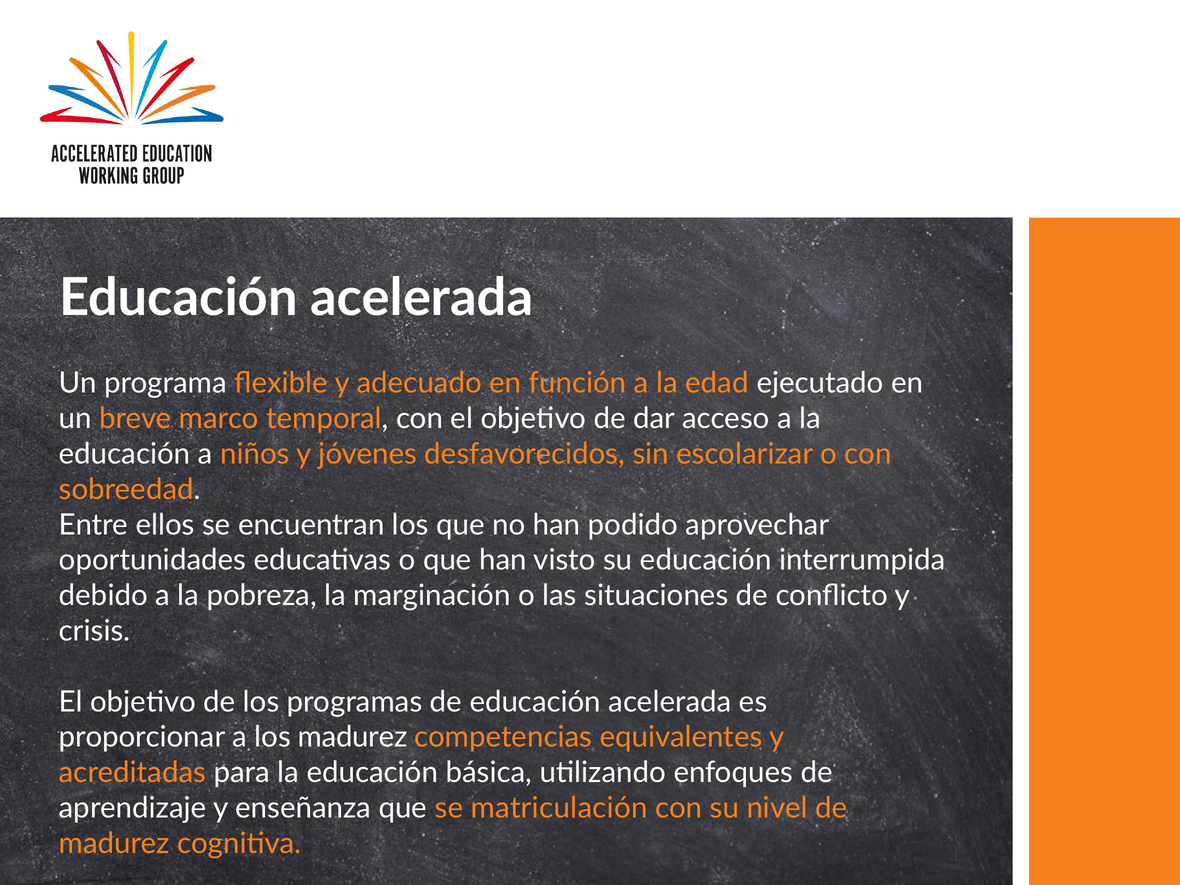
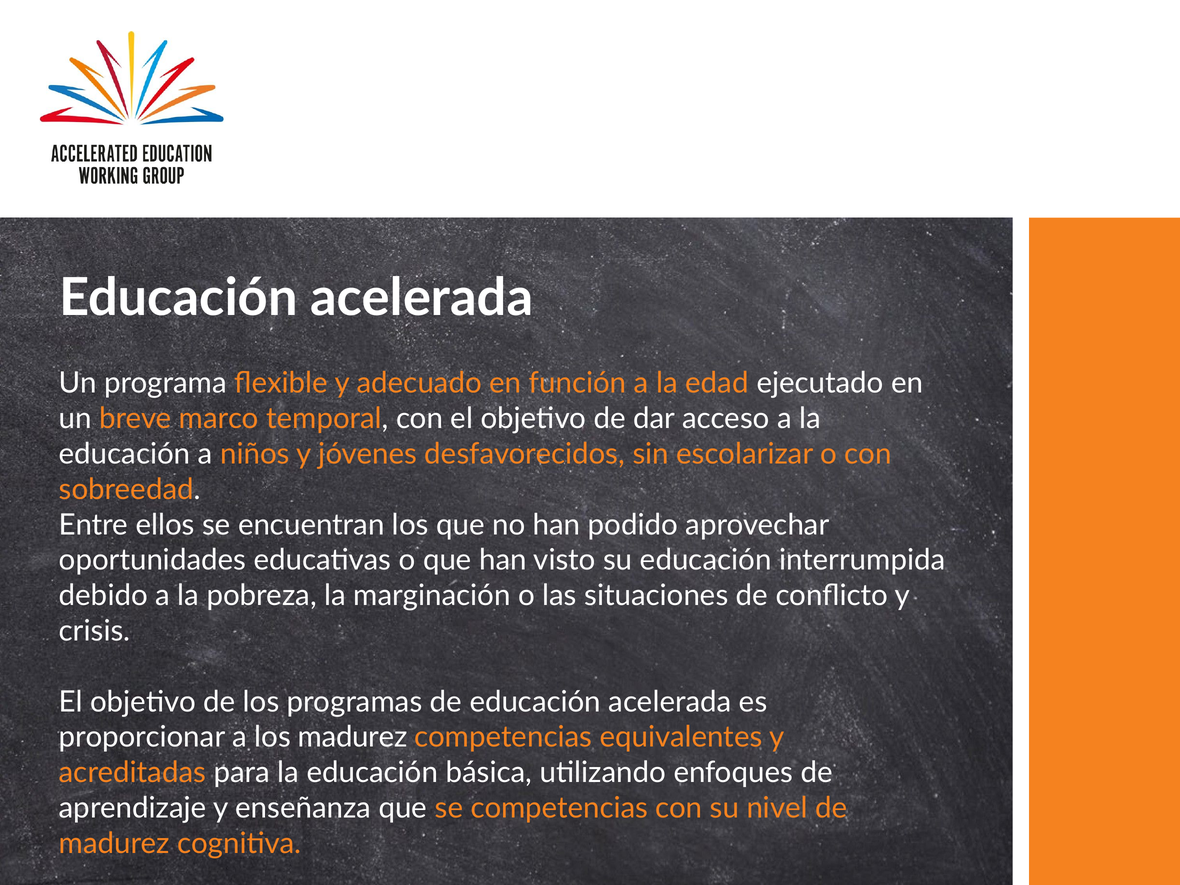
se matriculación: matriculación -> competencias
